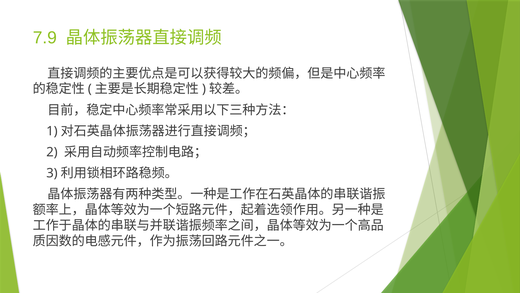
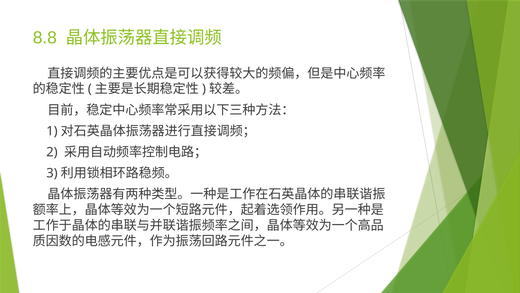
7.9: 7.9 -> 8.8
